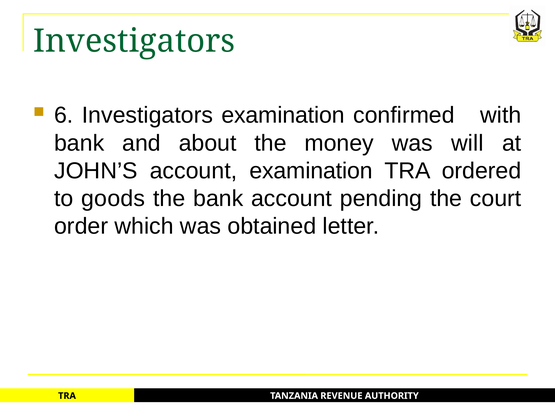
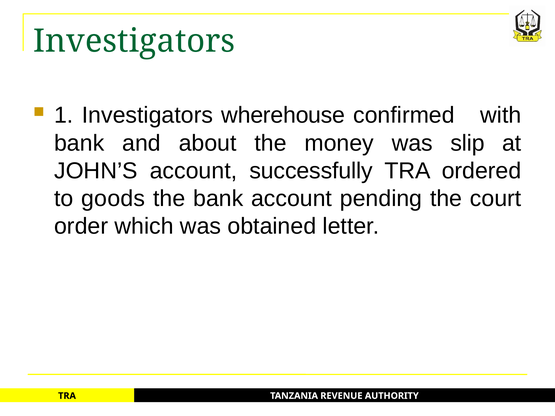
6: 6 -> 1
Investigators examination: examination -> wherehouse
will: will -> slip
account examination: examination -> successfully
